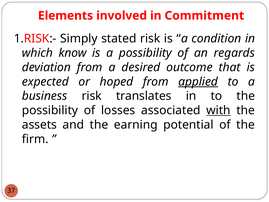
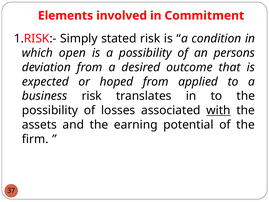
know: know -> open
regards: regards -> persons
applied underline: present -> none
